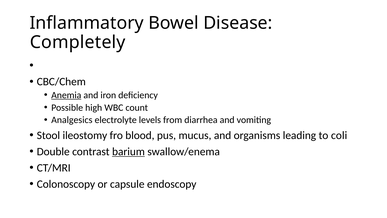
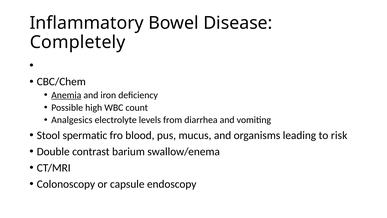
ileostomy: ileostomy -> spermatic
coli: coli -> risk
barium underline: present -> none
